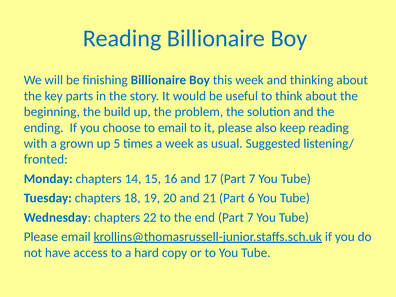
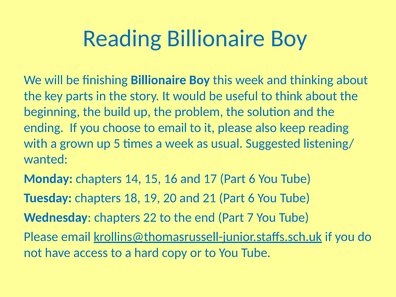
fronted: fronted -> wanted
17 Part 7: 7 -> 6
